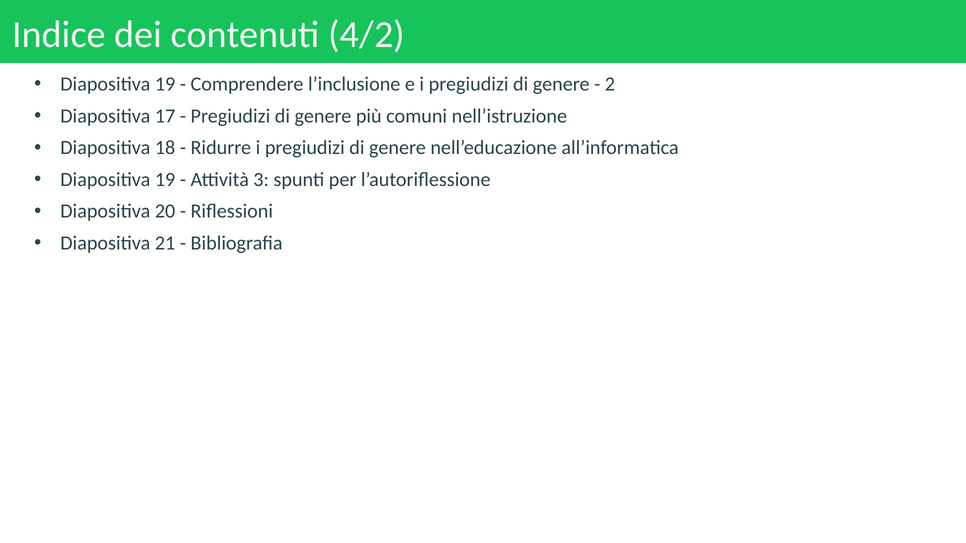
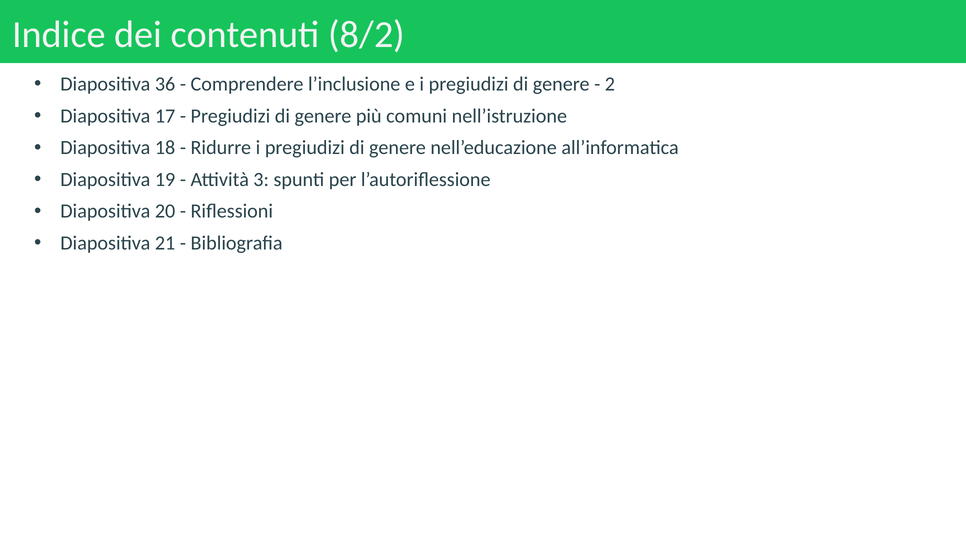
4/2: 4/2 -> 8/2
19 at (165, 84): 19 -> 36
